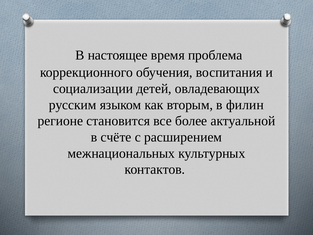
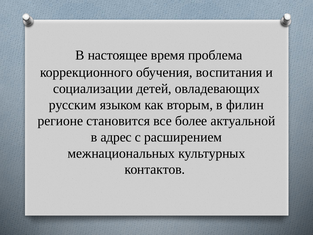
счёте: счёте -> адрес
